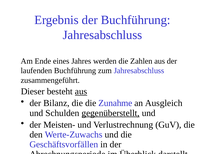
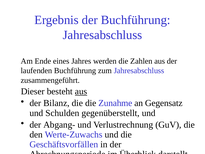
Ausgleich: Ausgleich -> Gegensatz
gegenüberstellt underline: present -> none
Meisten-: Meisten- -> Abgang-
